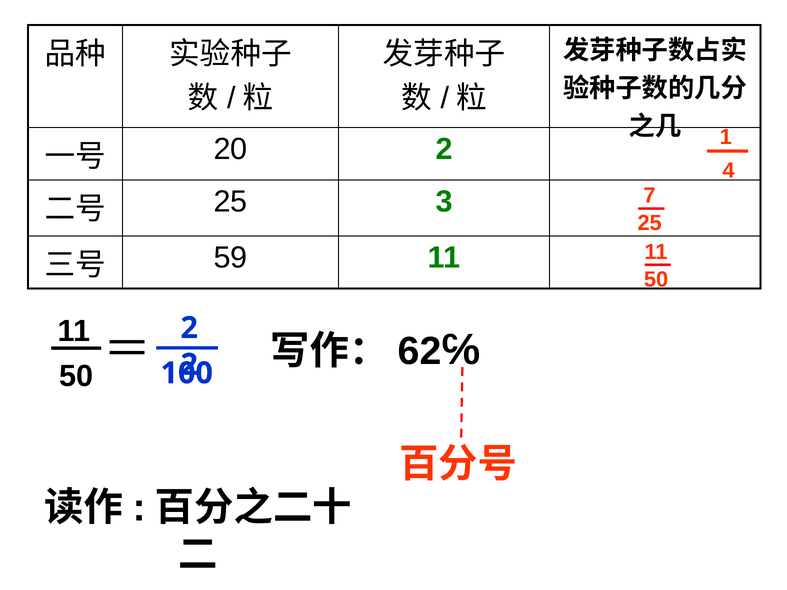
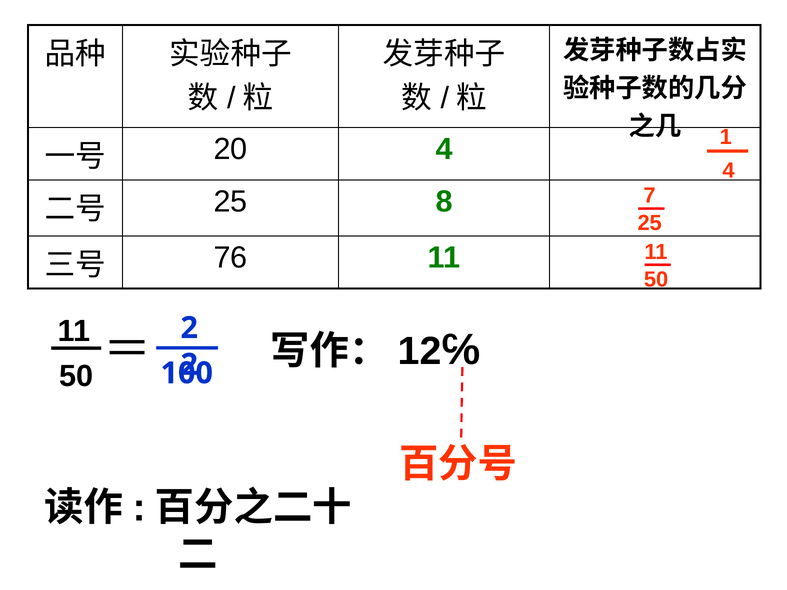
20 2: 2 -> 4
3: 3 -> 8
59: 59 -> 76
62: 62 -> 12
